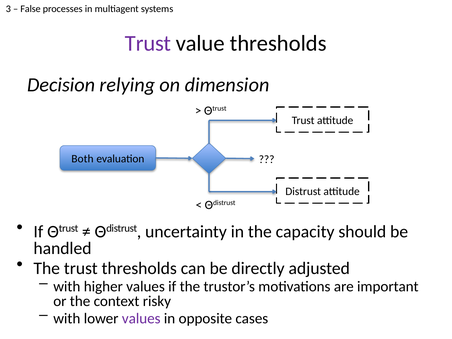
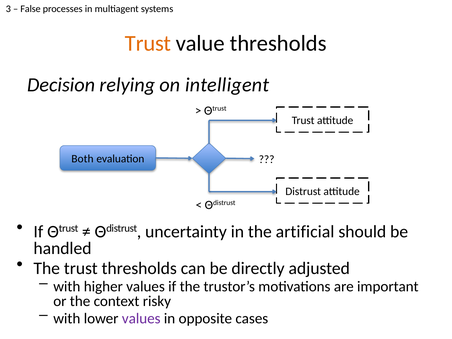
Trust at (148, 43) colour: purple -> orange
dimension: dimension -> intelligent
capacity: capacity -> artificial
